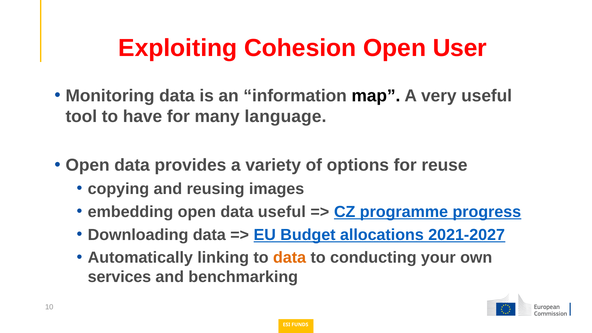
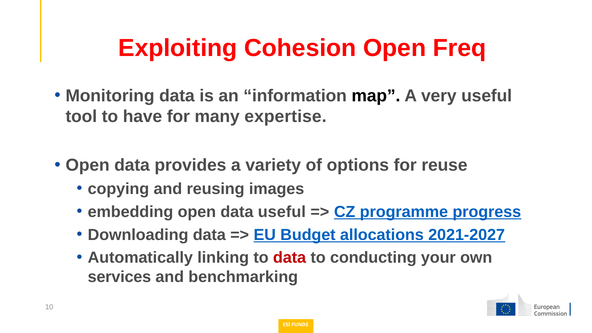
User: User -> Freq
language: language -> expertise
data at (290, 258) colour: orange -> red
